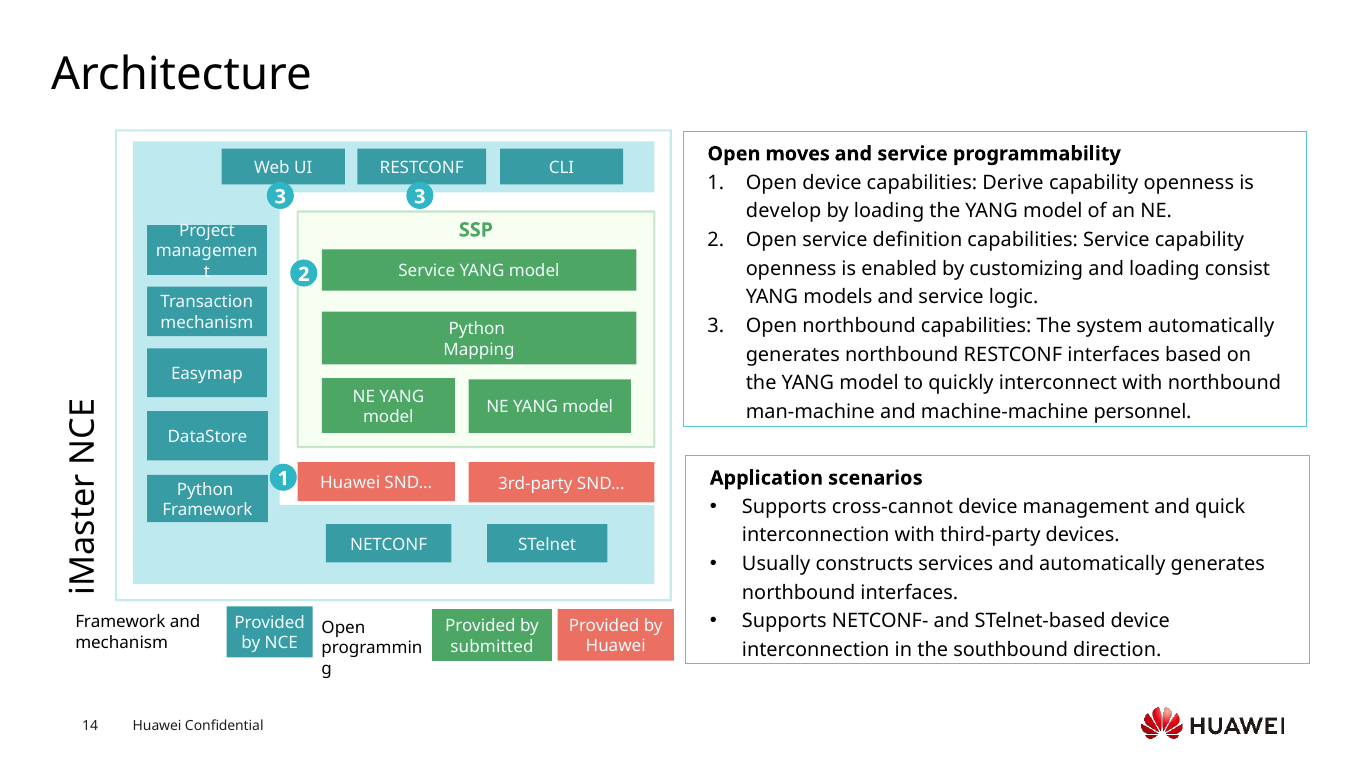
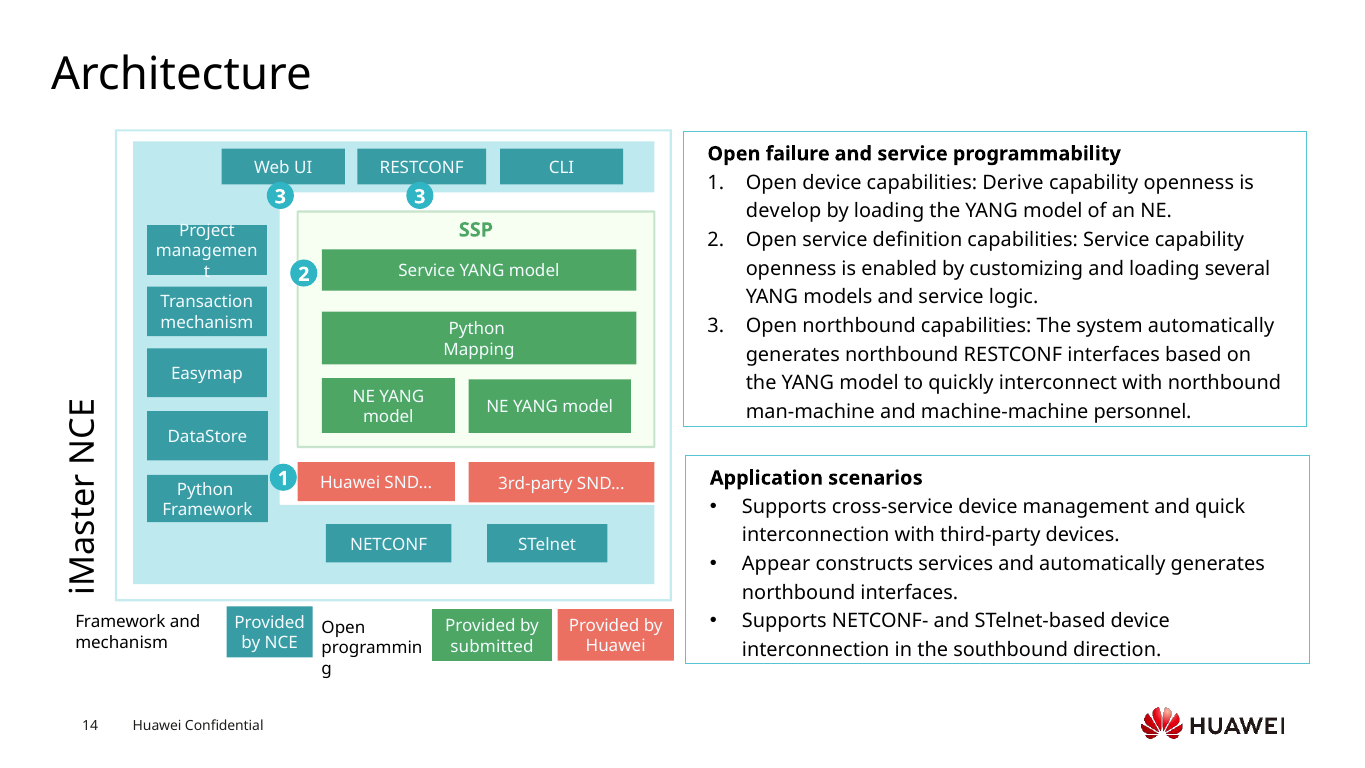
moves: moves -> failure
consist: consist -> several
cross-cannot: cross-cannot -> cross-service
Usually: Usually -> Appear
